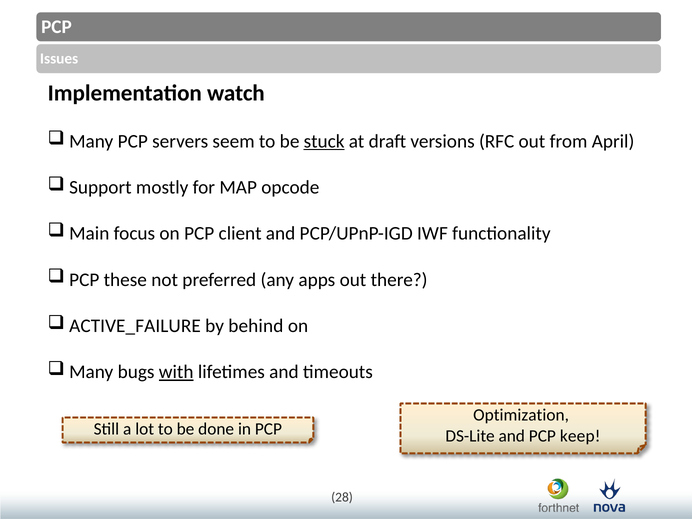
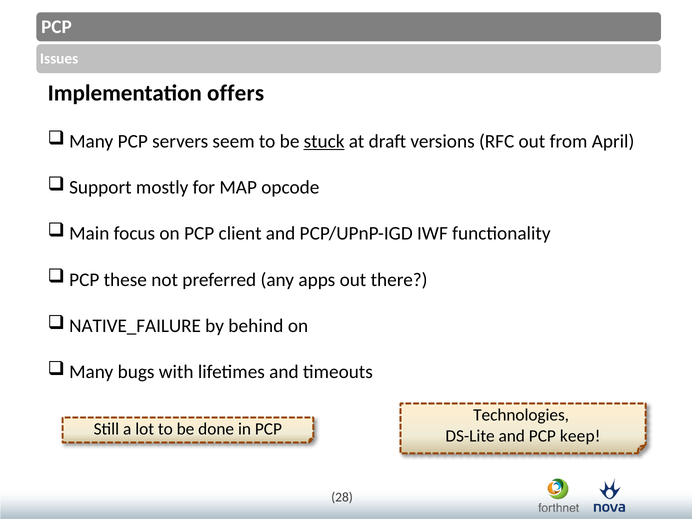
watch: watch -> offers
ACTIVE_FAILURE: ACTIVE_FAILURE -> NATIVE_FAILURE
with underline: present -> none
Optimization: Optimization -> Technologies
